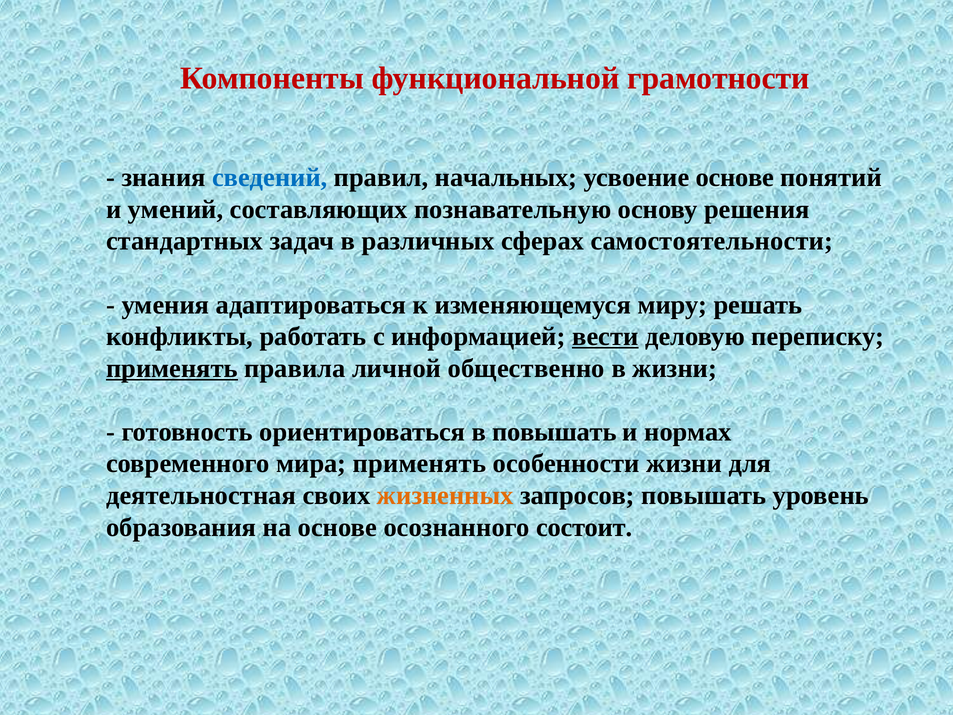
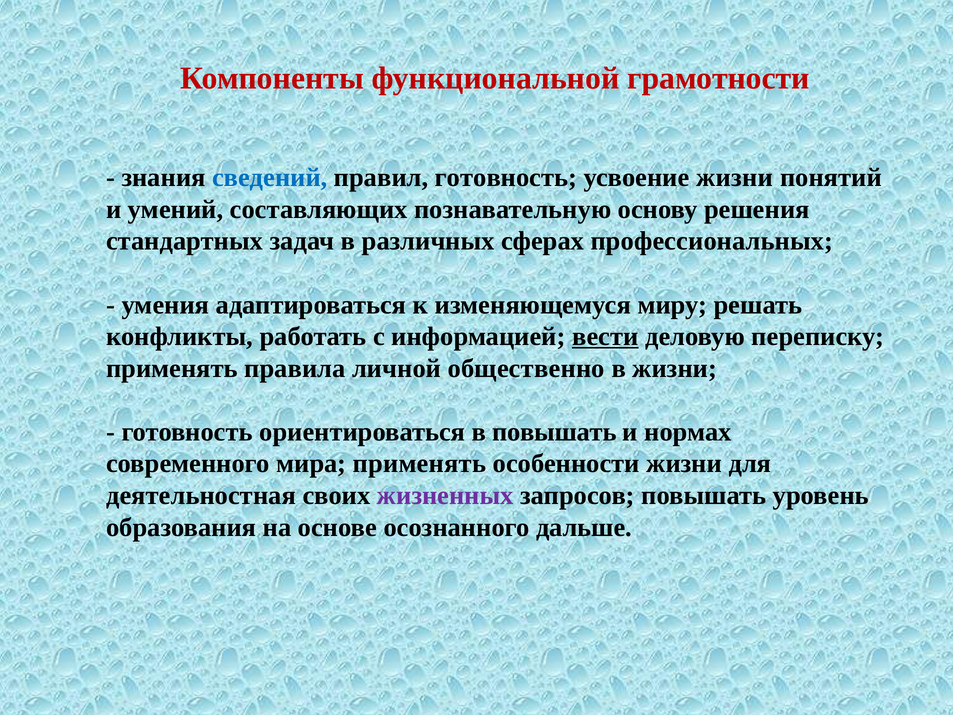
правил начальных: начальных -> готовность
усвоение основе: основе -> жизни
самостоятельности: самостоятельности -> профессиональных
применять at (172, 368) underline: present -> none
жизненных colour: orange -> purple
состоит: состоит -> дальше
